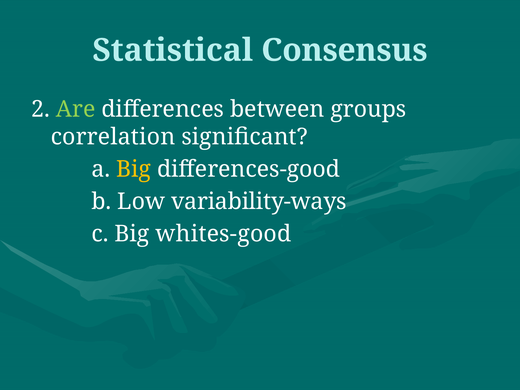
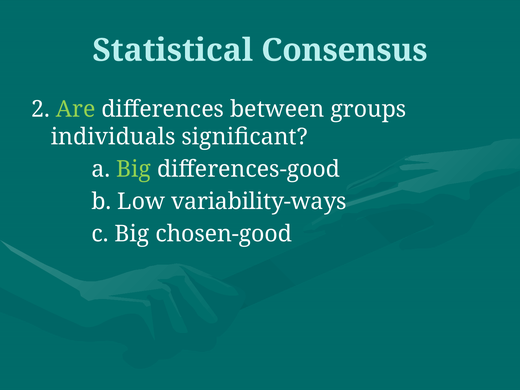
correlation: correlation -> individuals
Big at (134, 169) colour: yellow -> light green
whites-good: whites-good -> chosen-good
